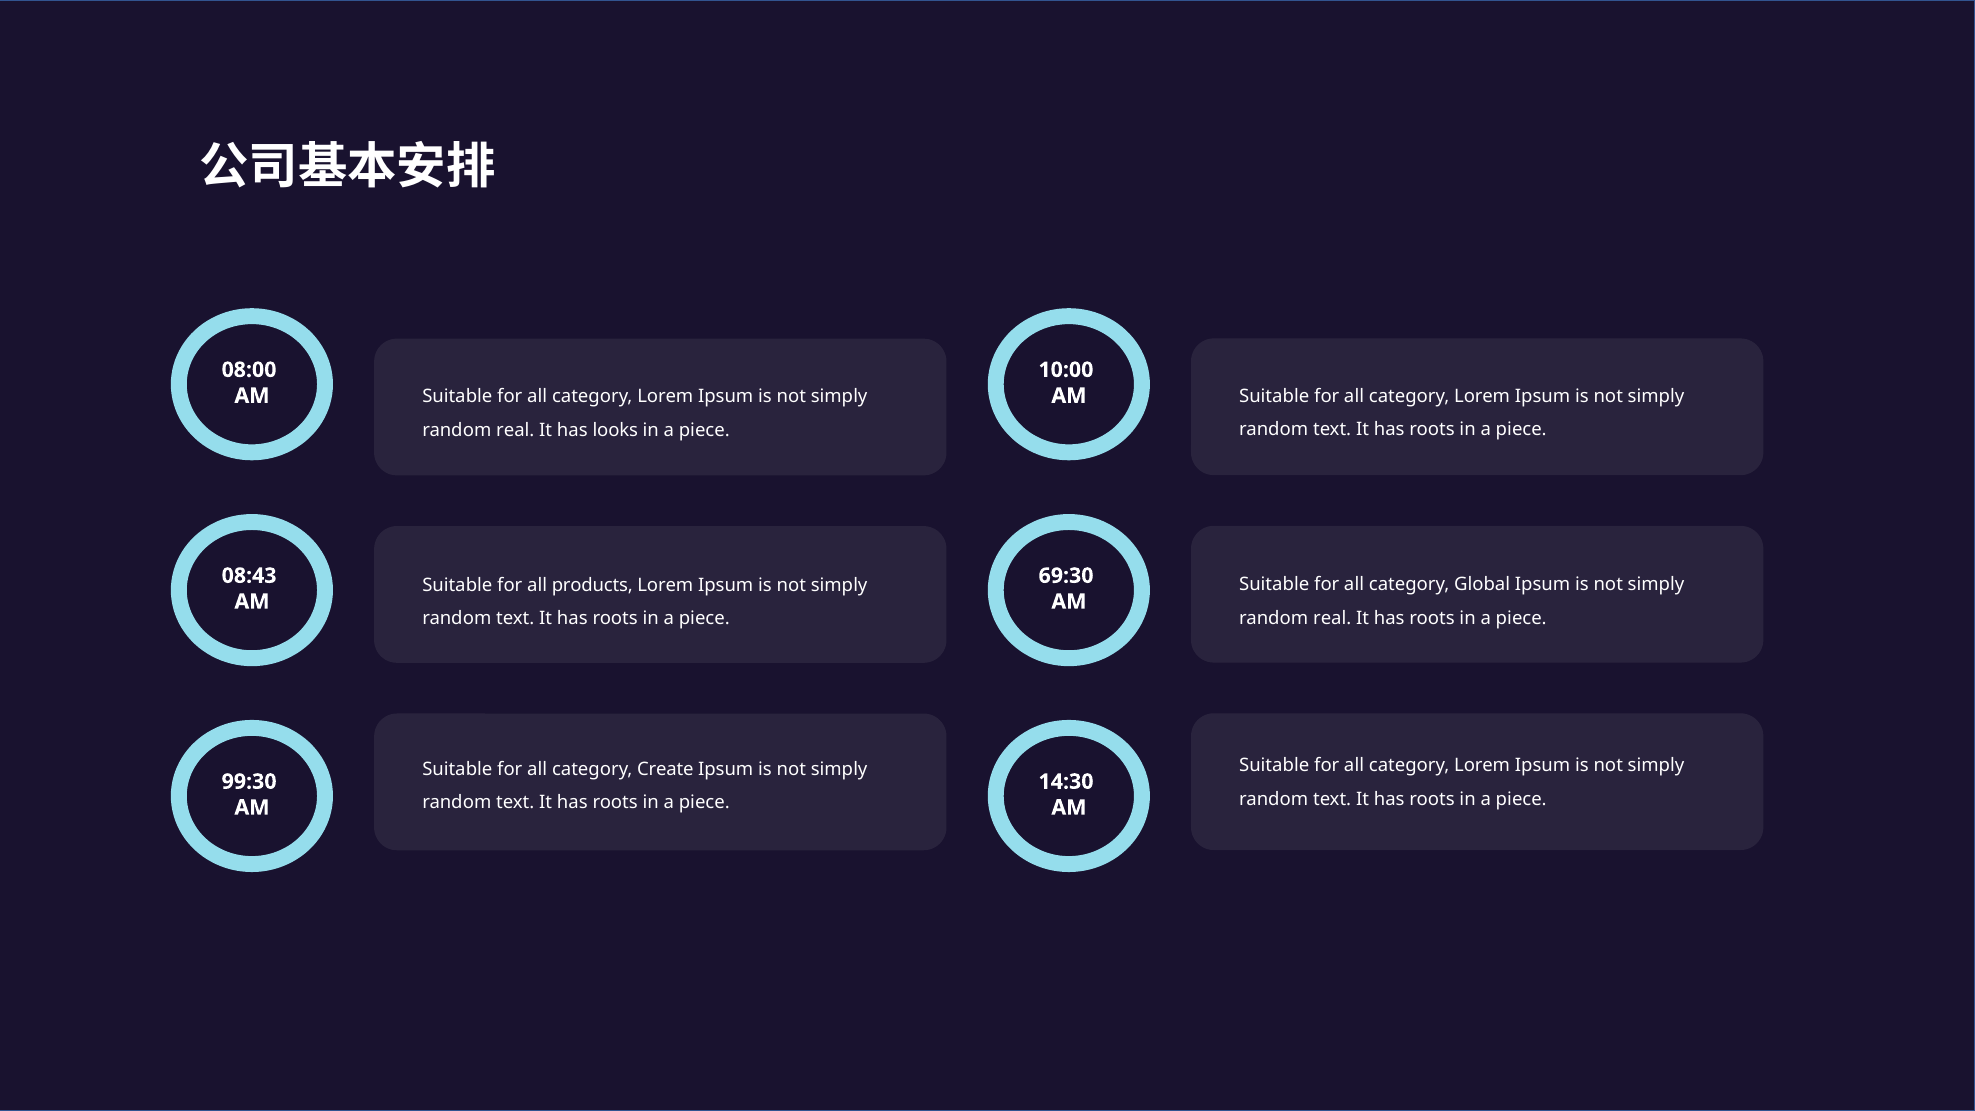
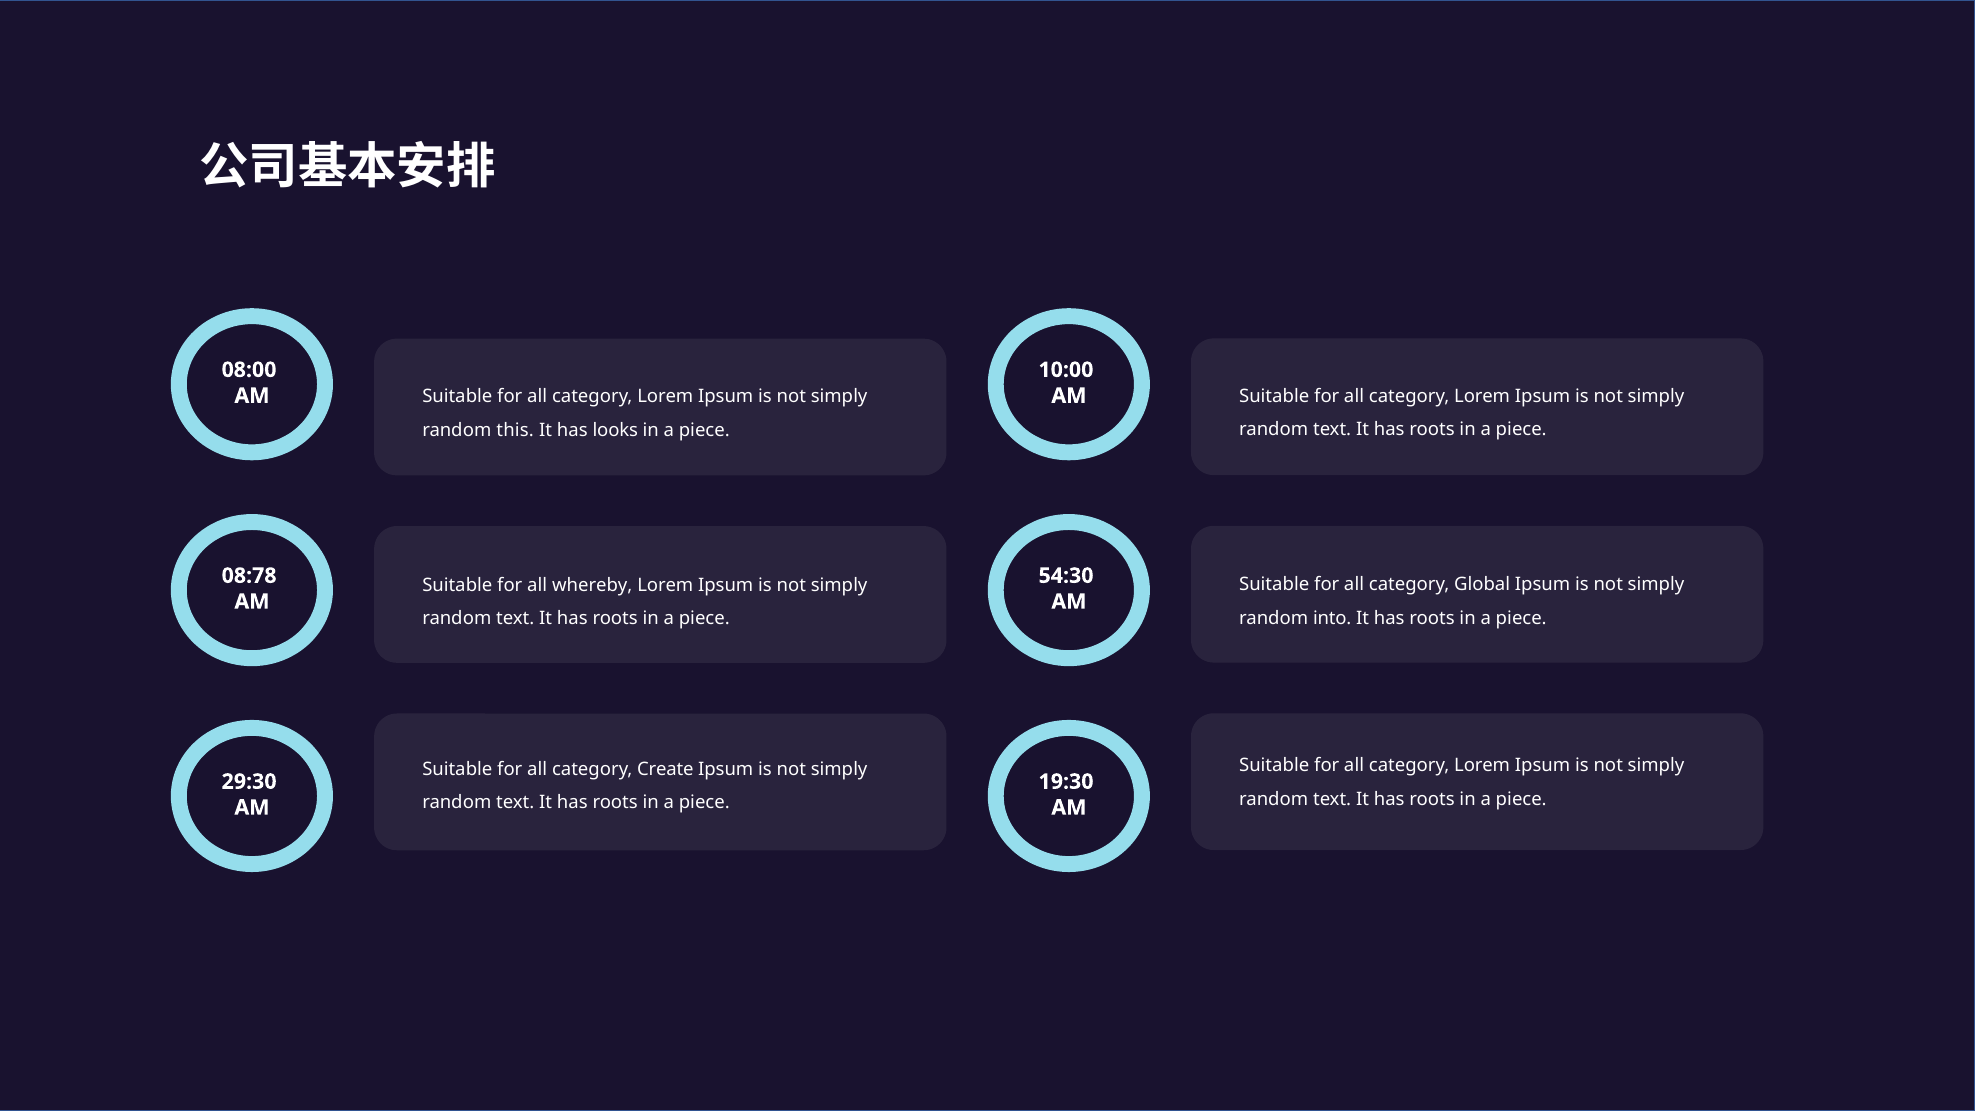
real at (515, 430): real -> this
08:43: 08:43 -> 08:78
69:30: 69:30 -> 54:30
products: products -> whereby
real at (1332, 618): real -> into
99:30: 99:30 -> 29:30
14:30: 14:30 -> 19:30
